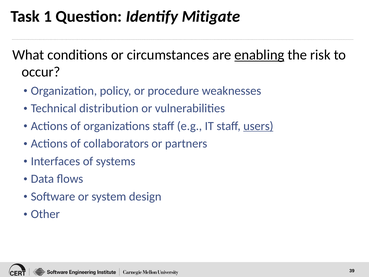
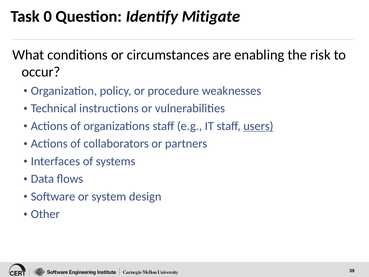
1: 1 -> 0
enabling underline: present -> none
distribution: distribution -> instructions
